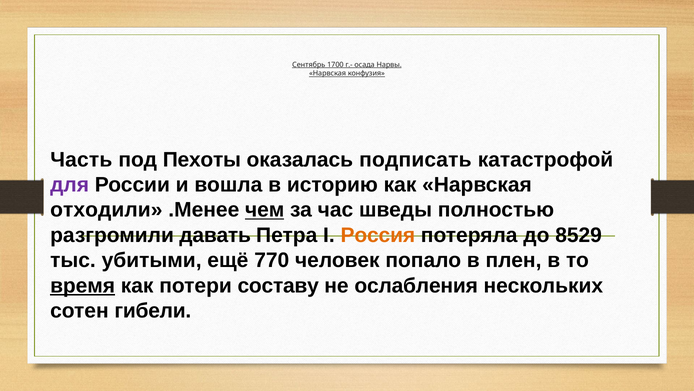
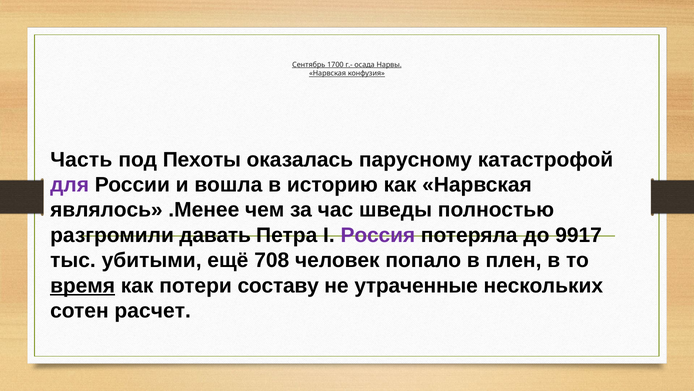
подписать: подписать -> парусному
отходили: отходили -> являлось
чем underline: present -> none
Россия colour: orange -> purple
8529: 8529 -> 9917
770: 770 -> 708
ослабления: ослабления -> утраченные
гибели: гибели -> расчет
